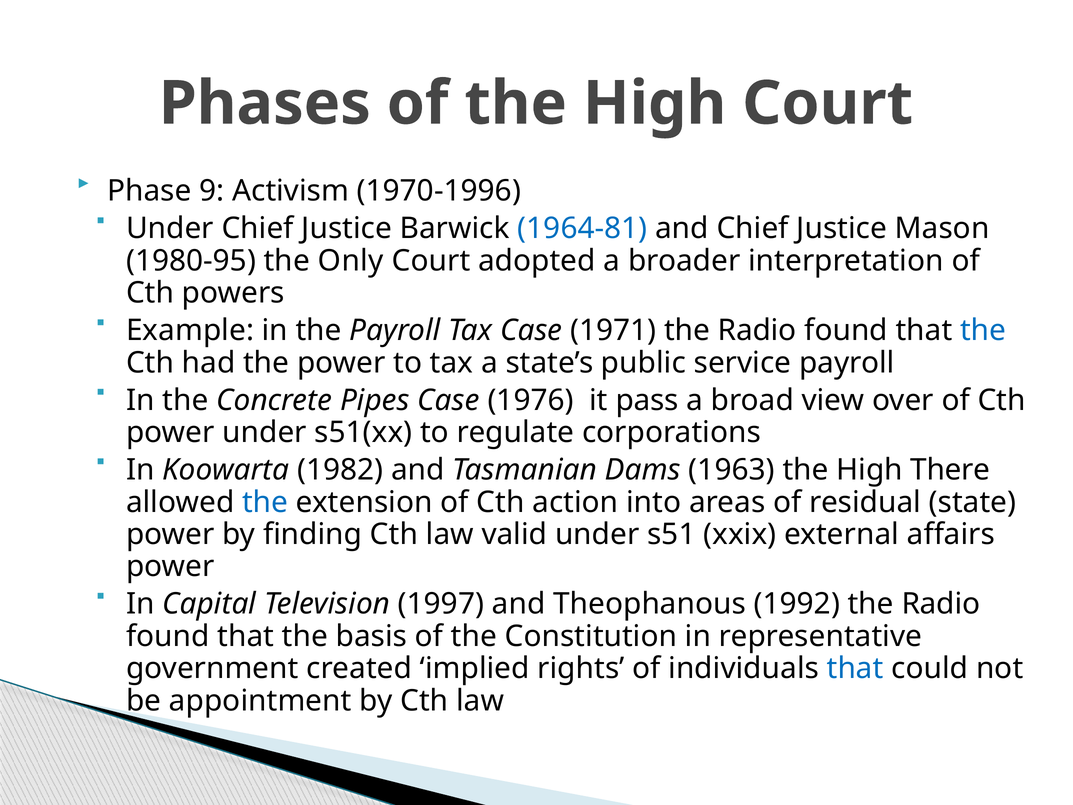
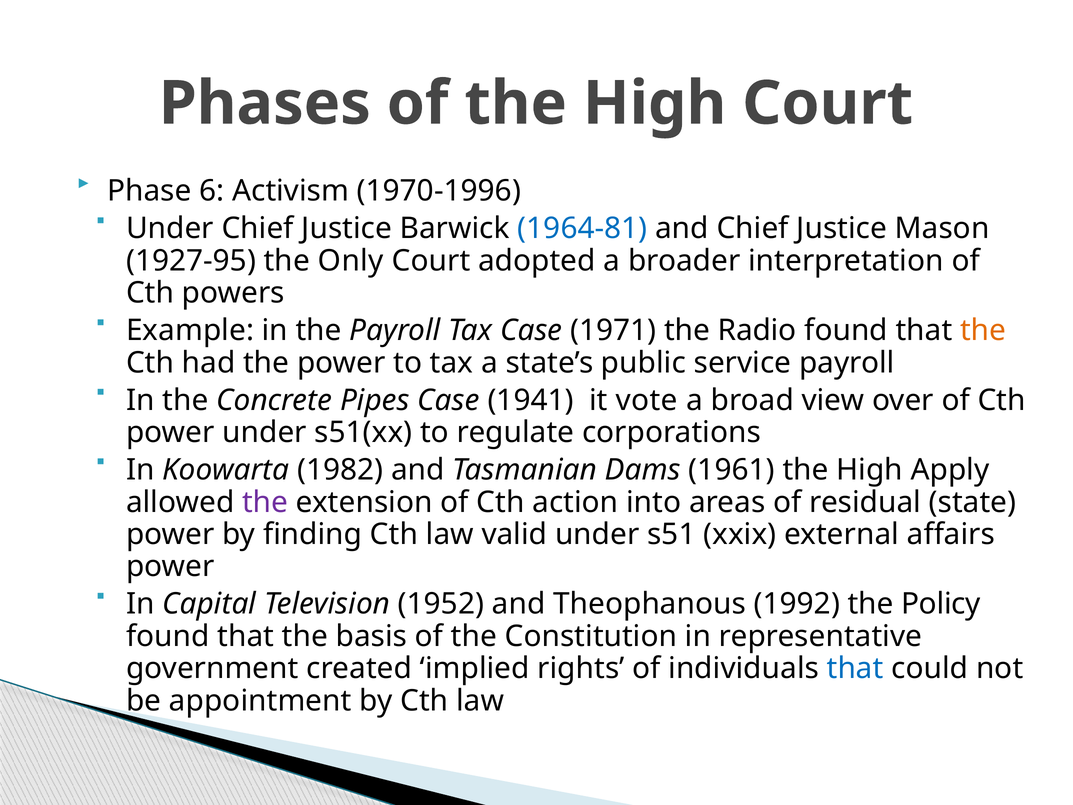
9: 9 -> 6
1980-95: 1980-95 -> 1927-95
the at (983, 330) colour: blue -> orange
1976: 1976 -> 1941
pass: pass -> vote
1963: 1963 -> 1961
There: There -> Apply
the at (265, 502) colour: blue -> purple
1997: 1997 -> 1952
1992 the Radio: Radio -> Policy
